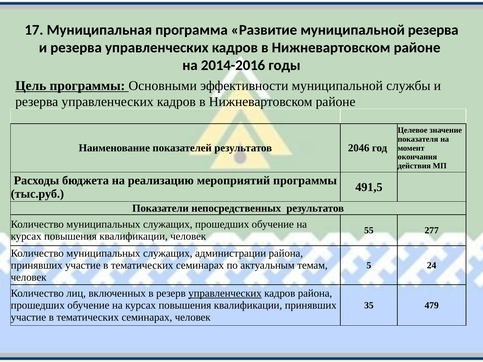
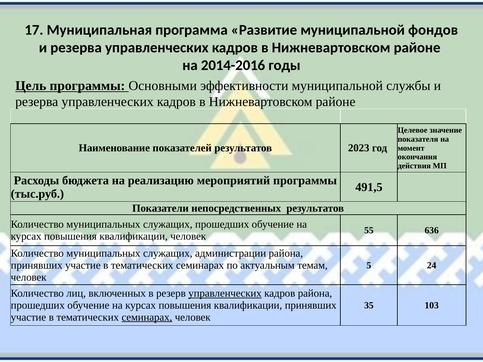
муниципальной резерва: резерва -> фондов
2046: 2046 -> 2023
277: 277 -> 636
479: 479 -> 103
семинарах at (147, 317) underline: none -> present
